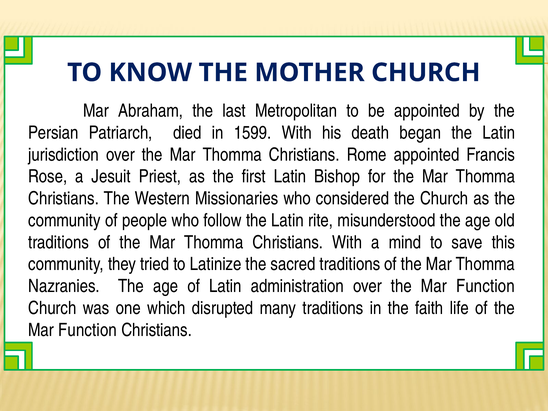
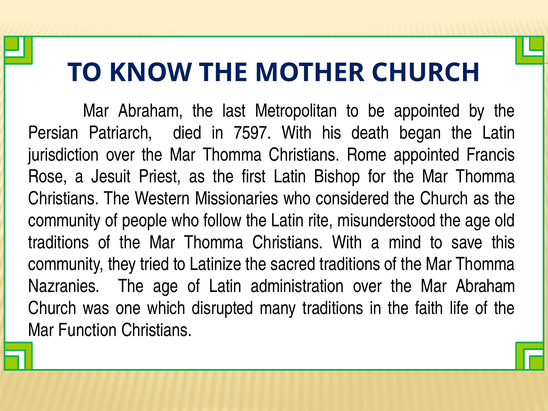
1599: 1599 -> 7597
over the Mar Function: Function -> Abraham
